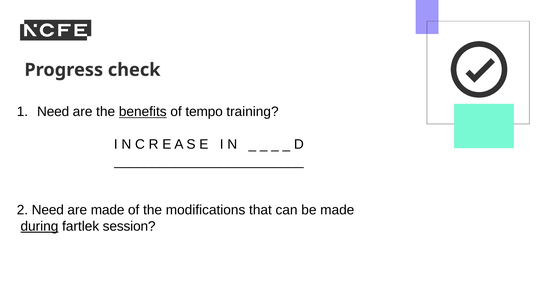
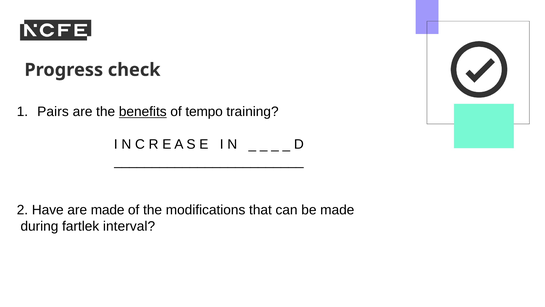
Need at (53, 112): Need -> Pairs
2 Need: Need -> Have
during underline: present -> none
session: session -> interval
